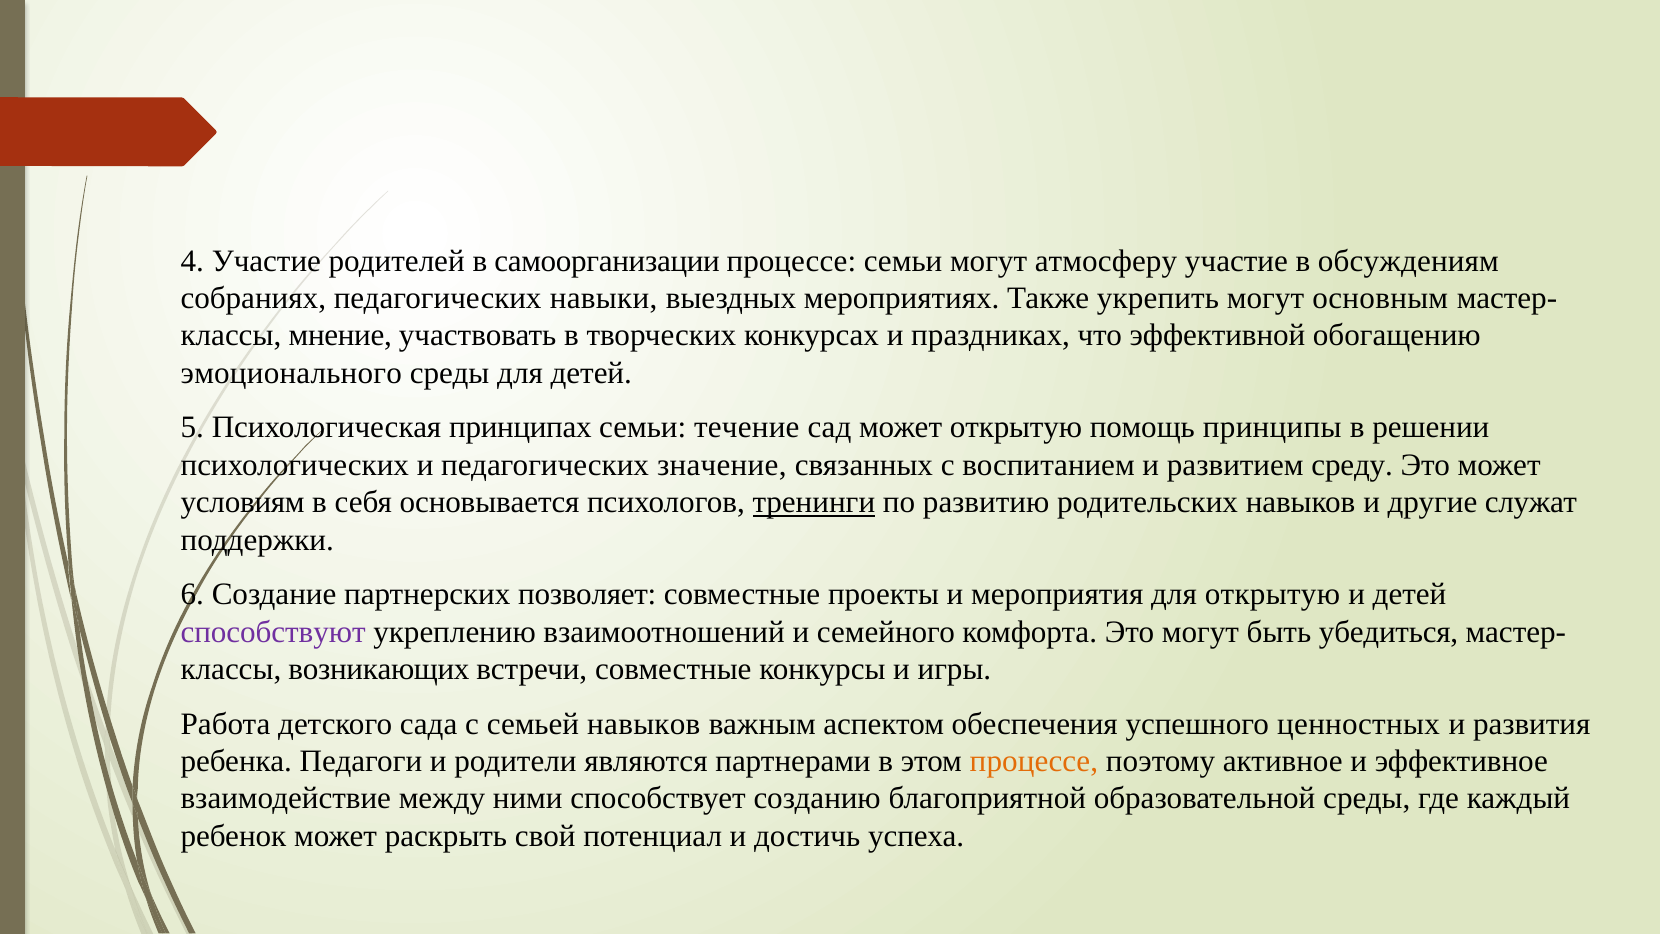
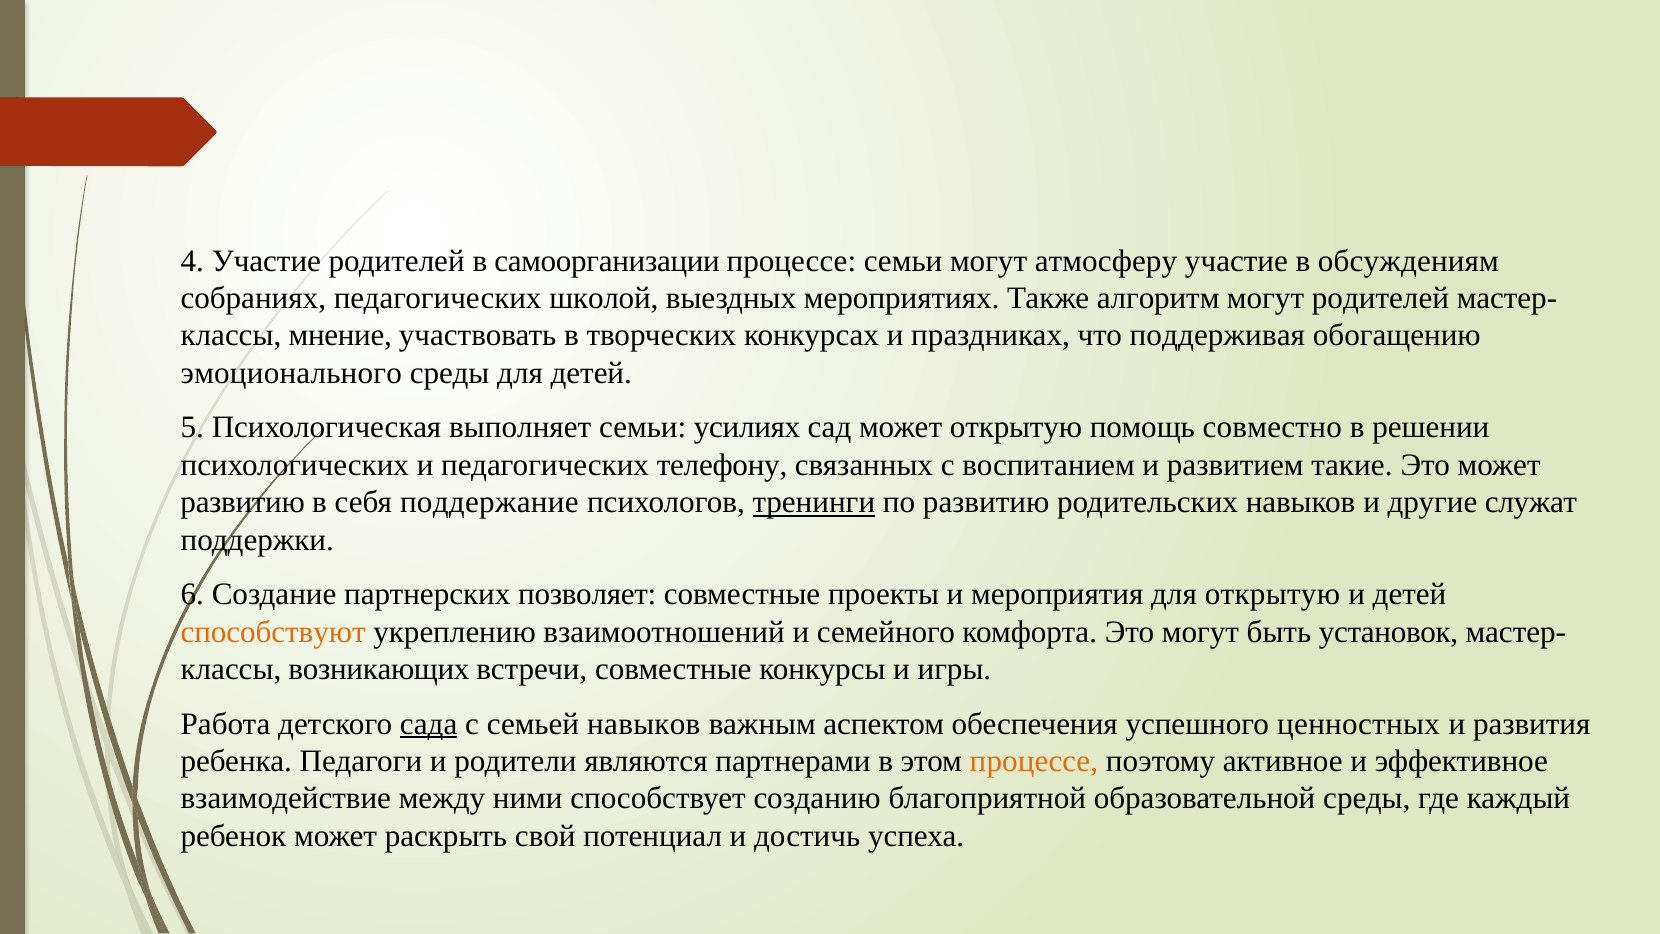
навыки: навыки -> школой
укрепить: укрепить -> алгоритм
могут основным: основным -> родителей
эффективной: эффективной -> поддерживая
принципах: принципах -> выполняет
течение: течение -> усилиях
принципы: принципы -> совместно
значение: значение -> телефону
среду: среду -> такие
условиям at (243, 502): условиям -> развитию
основывается: основывается -> поддержание
способствуют colour: purple -> orange
убедиться: убедиться -> установок
сада underline: none -> present
